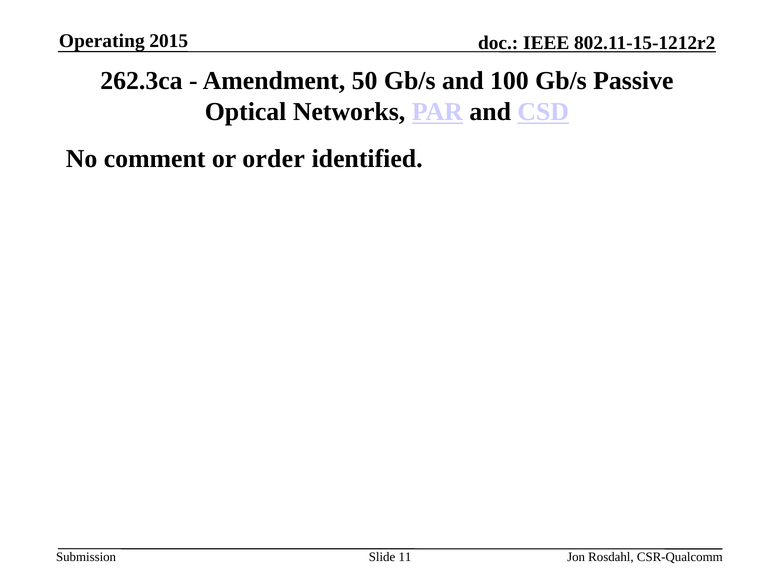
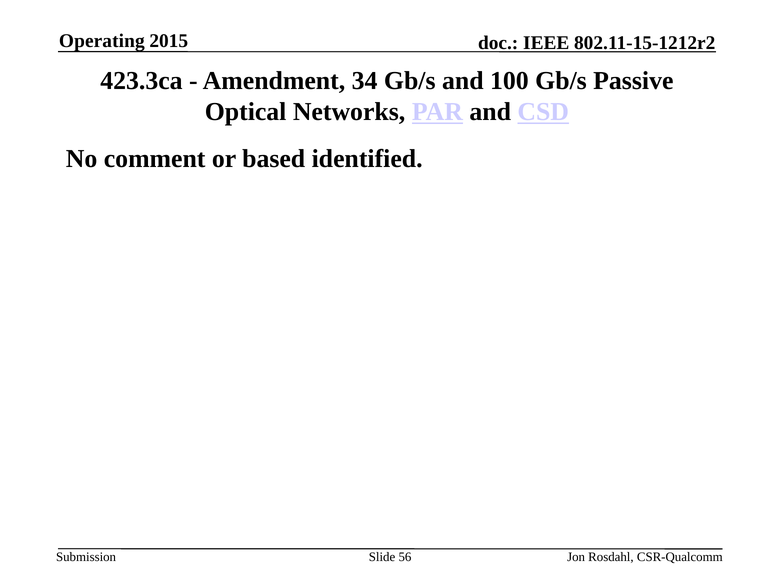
262.3ca: 262.3ca -> 423.3ca
50: 50 -> 34
order: order -> based
11: 11 -> 56
